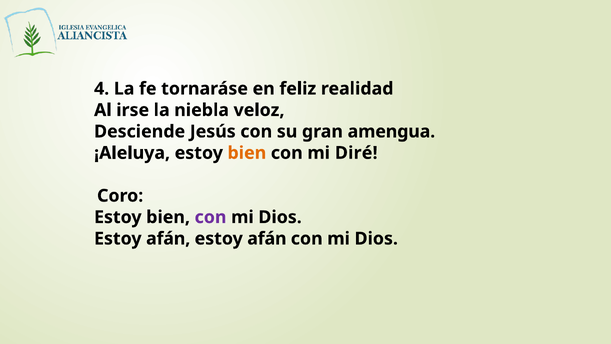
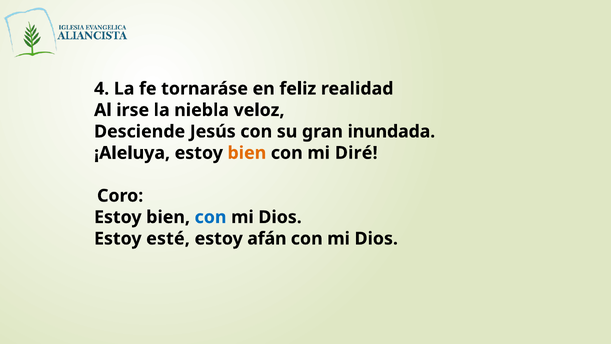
amengua: amengua -> inundada
con at (211, 217) colour: purple -> blue
afán at (168, 238): afán -> esté
